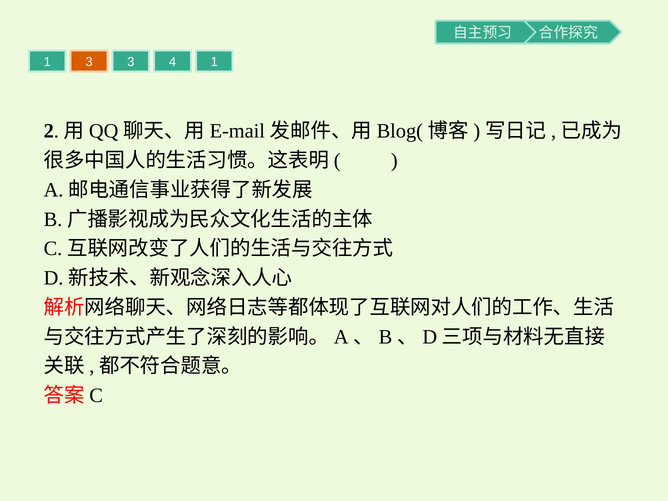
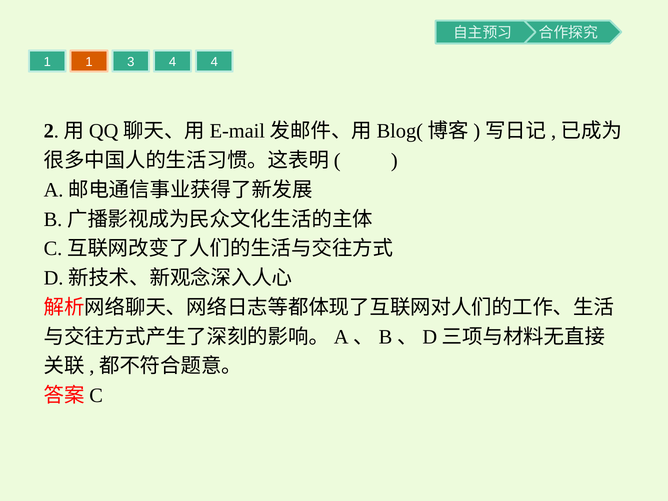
1 3: 3 -> 1
4 1: 1 -> 4
